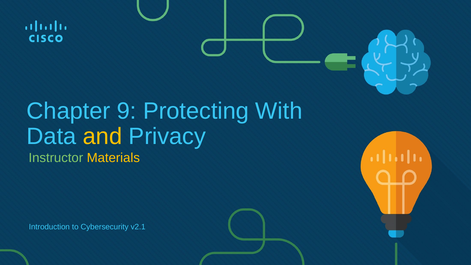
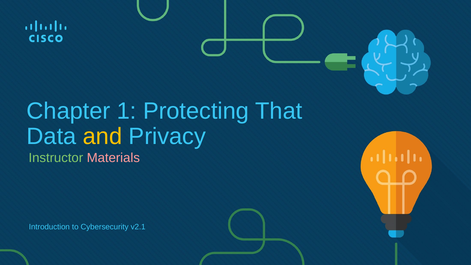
9: 9 -> 1
With: With -> That
Materials colour: yellow -> pink
